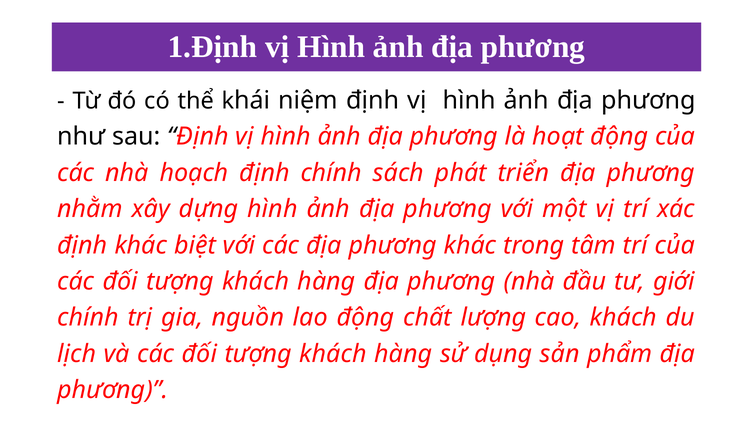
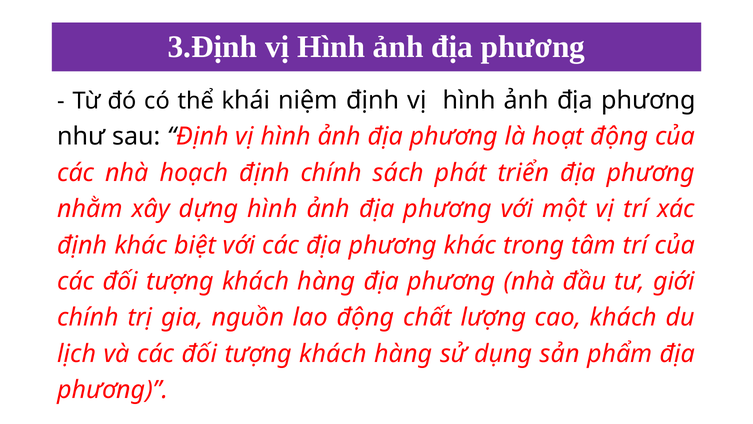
1.Định: 1.Định -> 3.Định
